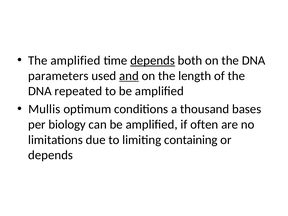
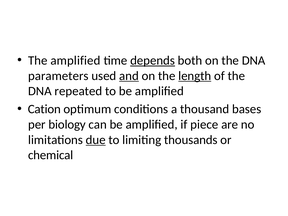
length underline: none -> present
Mullis: Mullis -> Cation
often: often -> piece
due underline: none -> present
containing: containing -> thousands
depends at (51, 155): depends -> chemical
